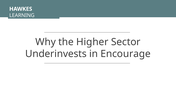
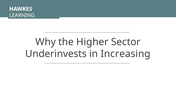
Encourage: Encourage -> Increasing
